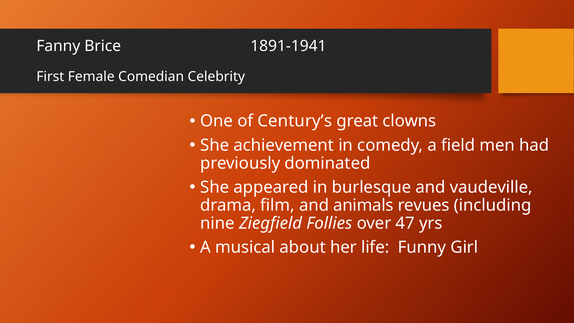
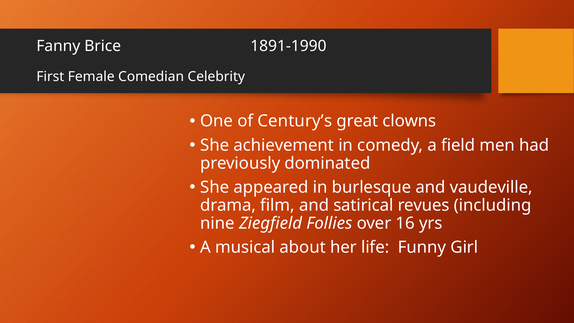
1891-1941: 1891-1941 -> 1891-1990
animals: animals -> satirical
47: 47 -> 16
